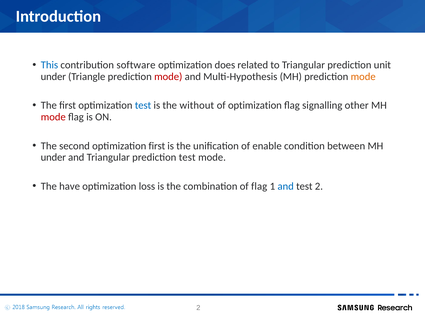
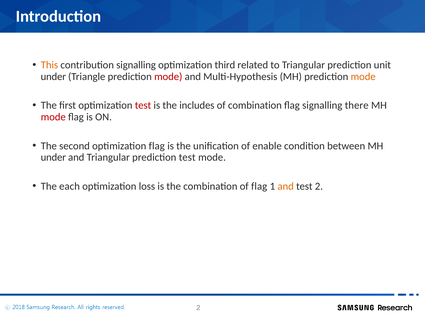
This colour: blue -> orange
contribution software: software -> signalling
does: does -> third
test at (143, 105) colour: blue -> red
without: without -> includes
of optimization: optimization -> combination
other: other -> there
optimization first: first -> flag
have: have -> each
and at (286, 186) colour: blue -> orange
